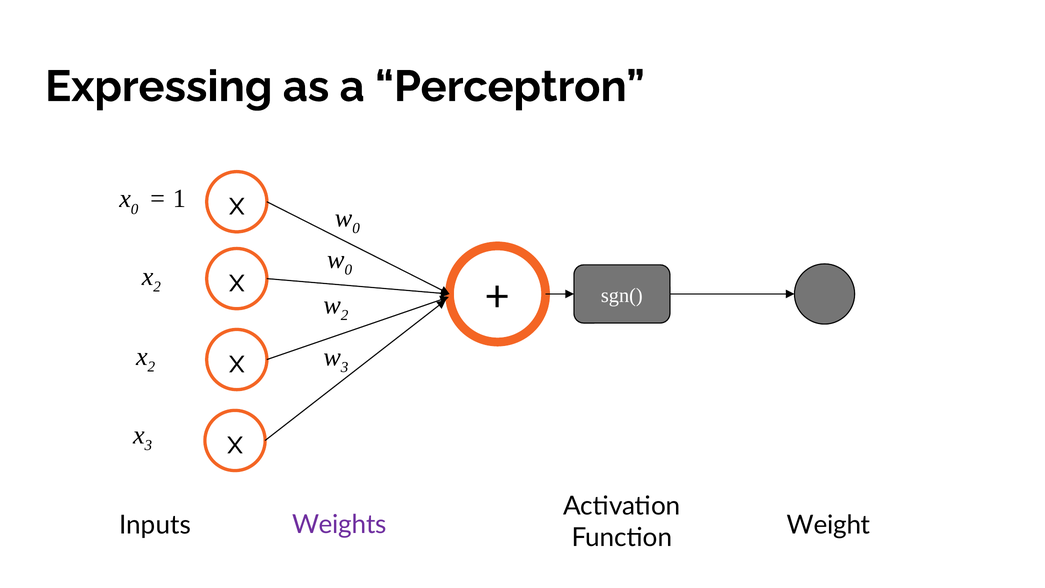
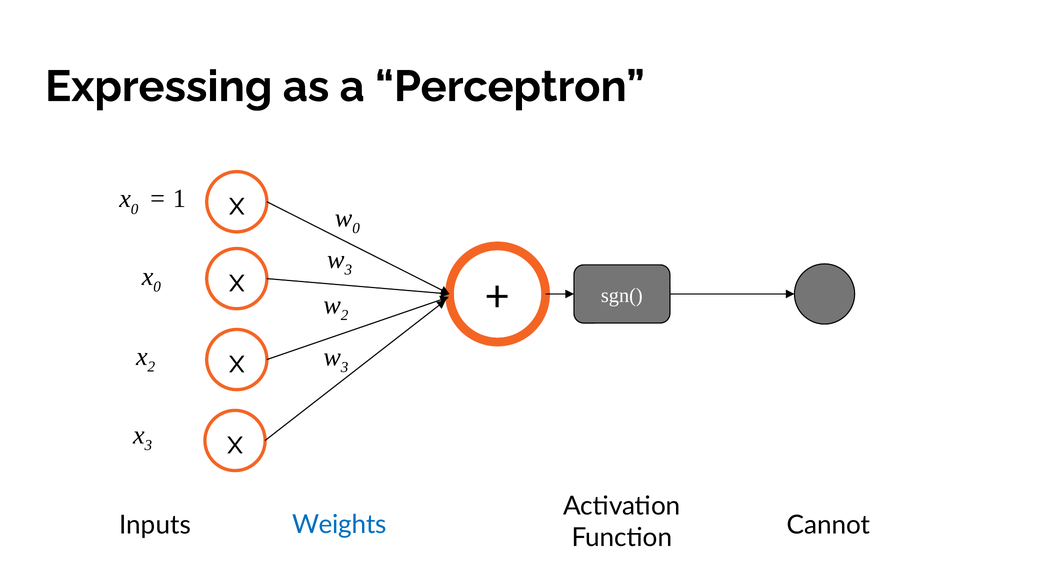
0 at (348, 270): 0 -> 3
2 at (157, 287): 2 -> 0
Weights colour: purple -> blue
Weight: Weight -> Cannot
